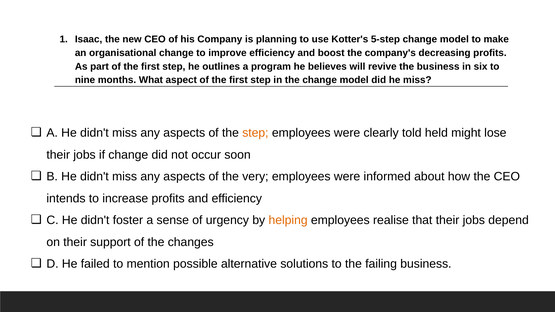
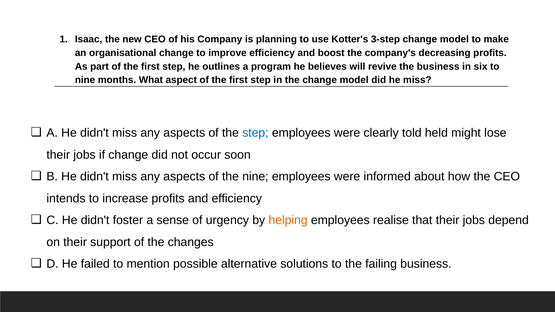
5-step: 5-step -> 3-step
step at (255, 133) colour: orange -> blue
the very: very -> nine
